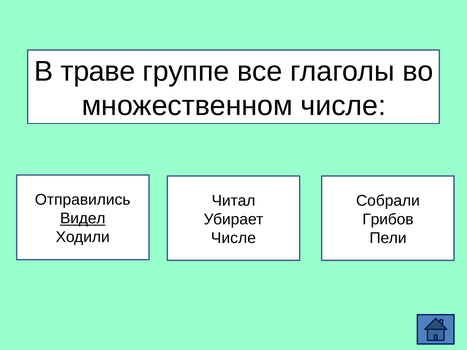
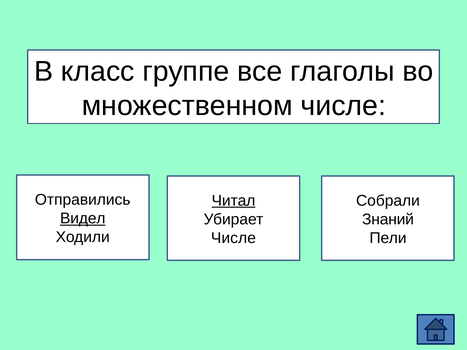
траве: траве -> класс
Читал underline: none -> present
Грибов: Грибов -> Знаний
